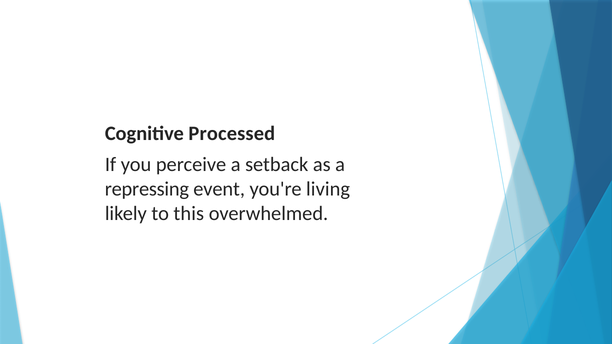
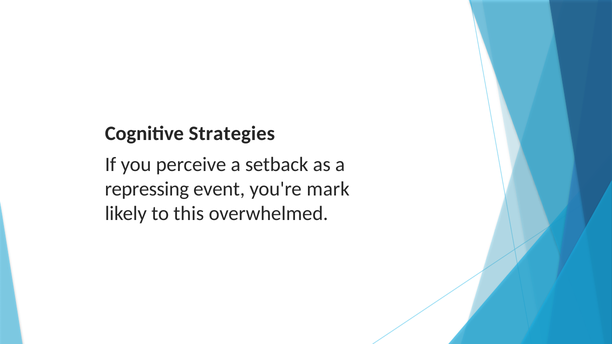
Processed: Processed -> Strategies
living: living -> mark
